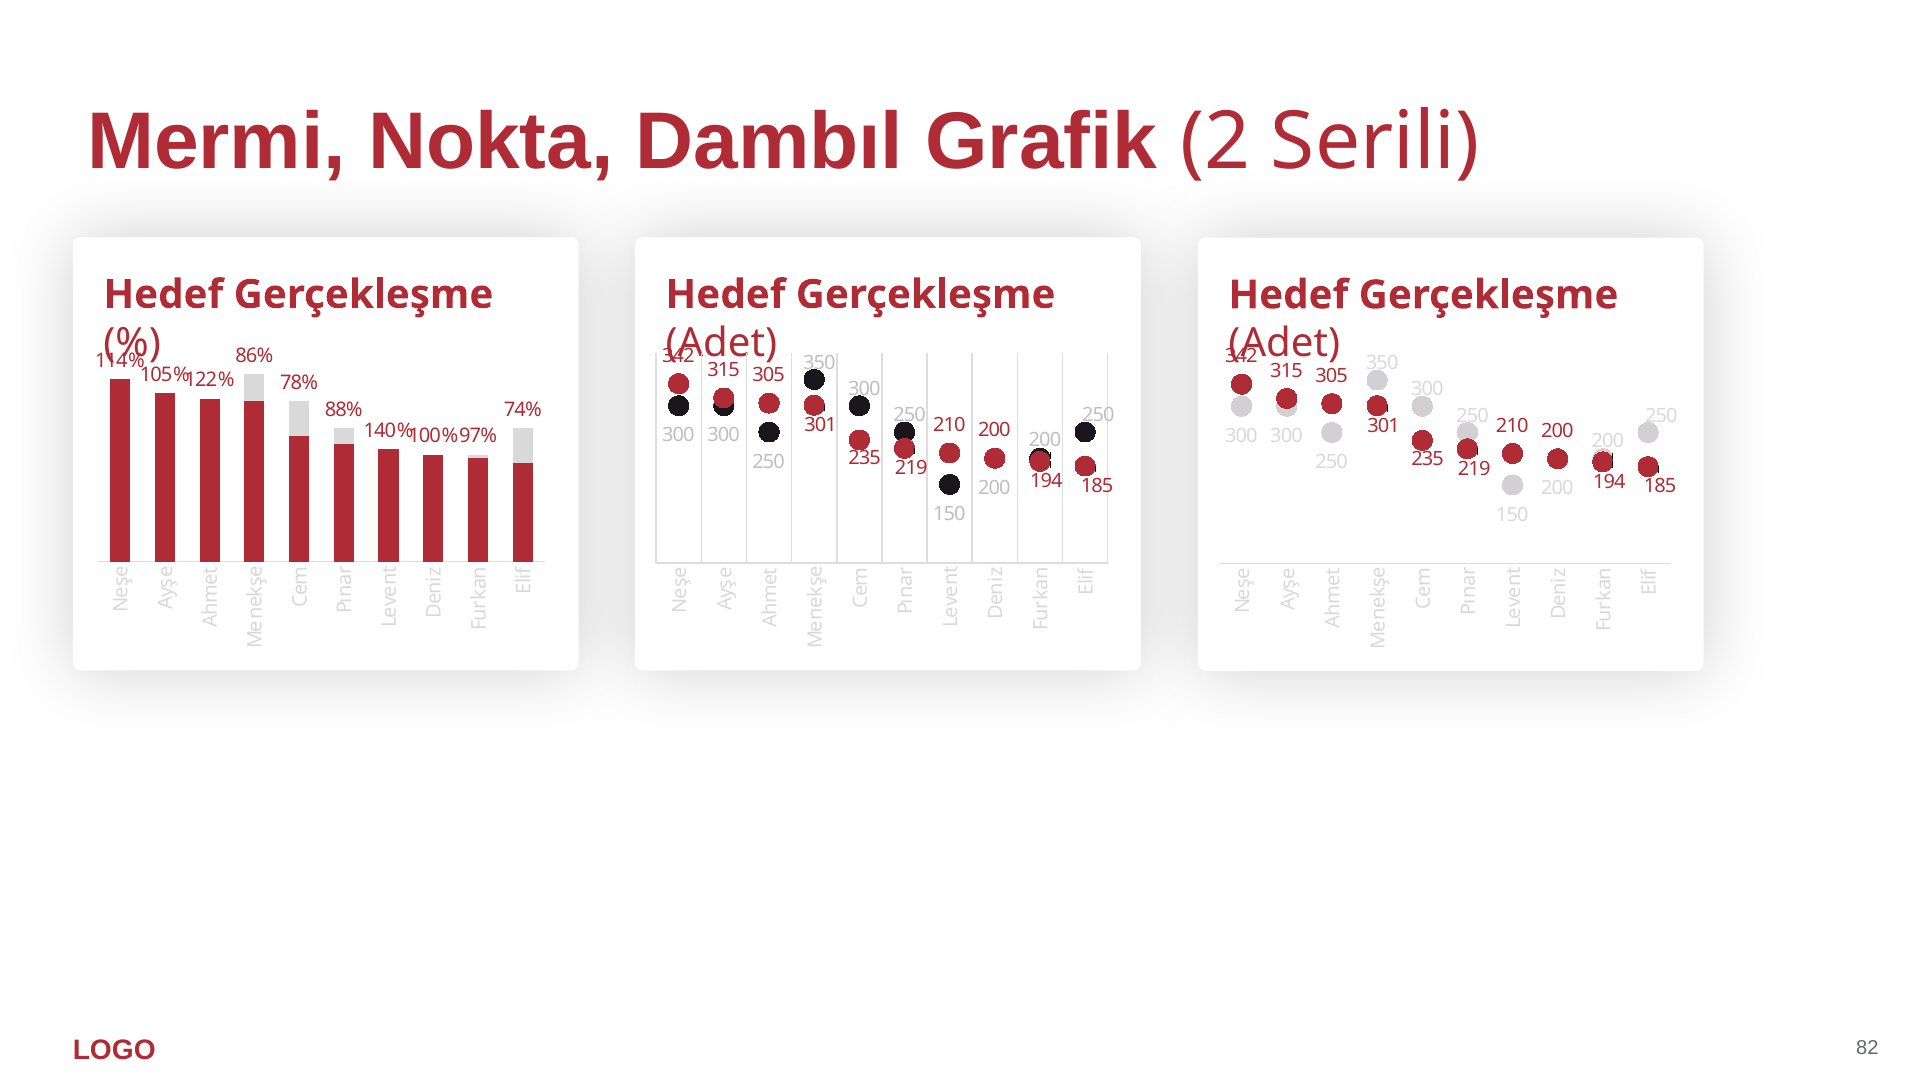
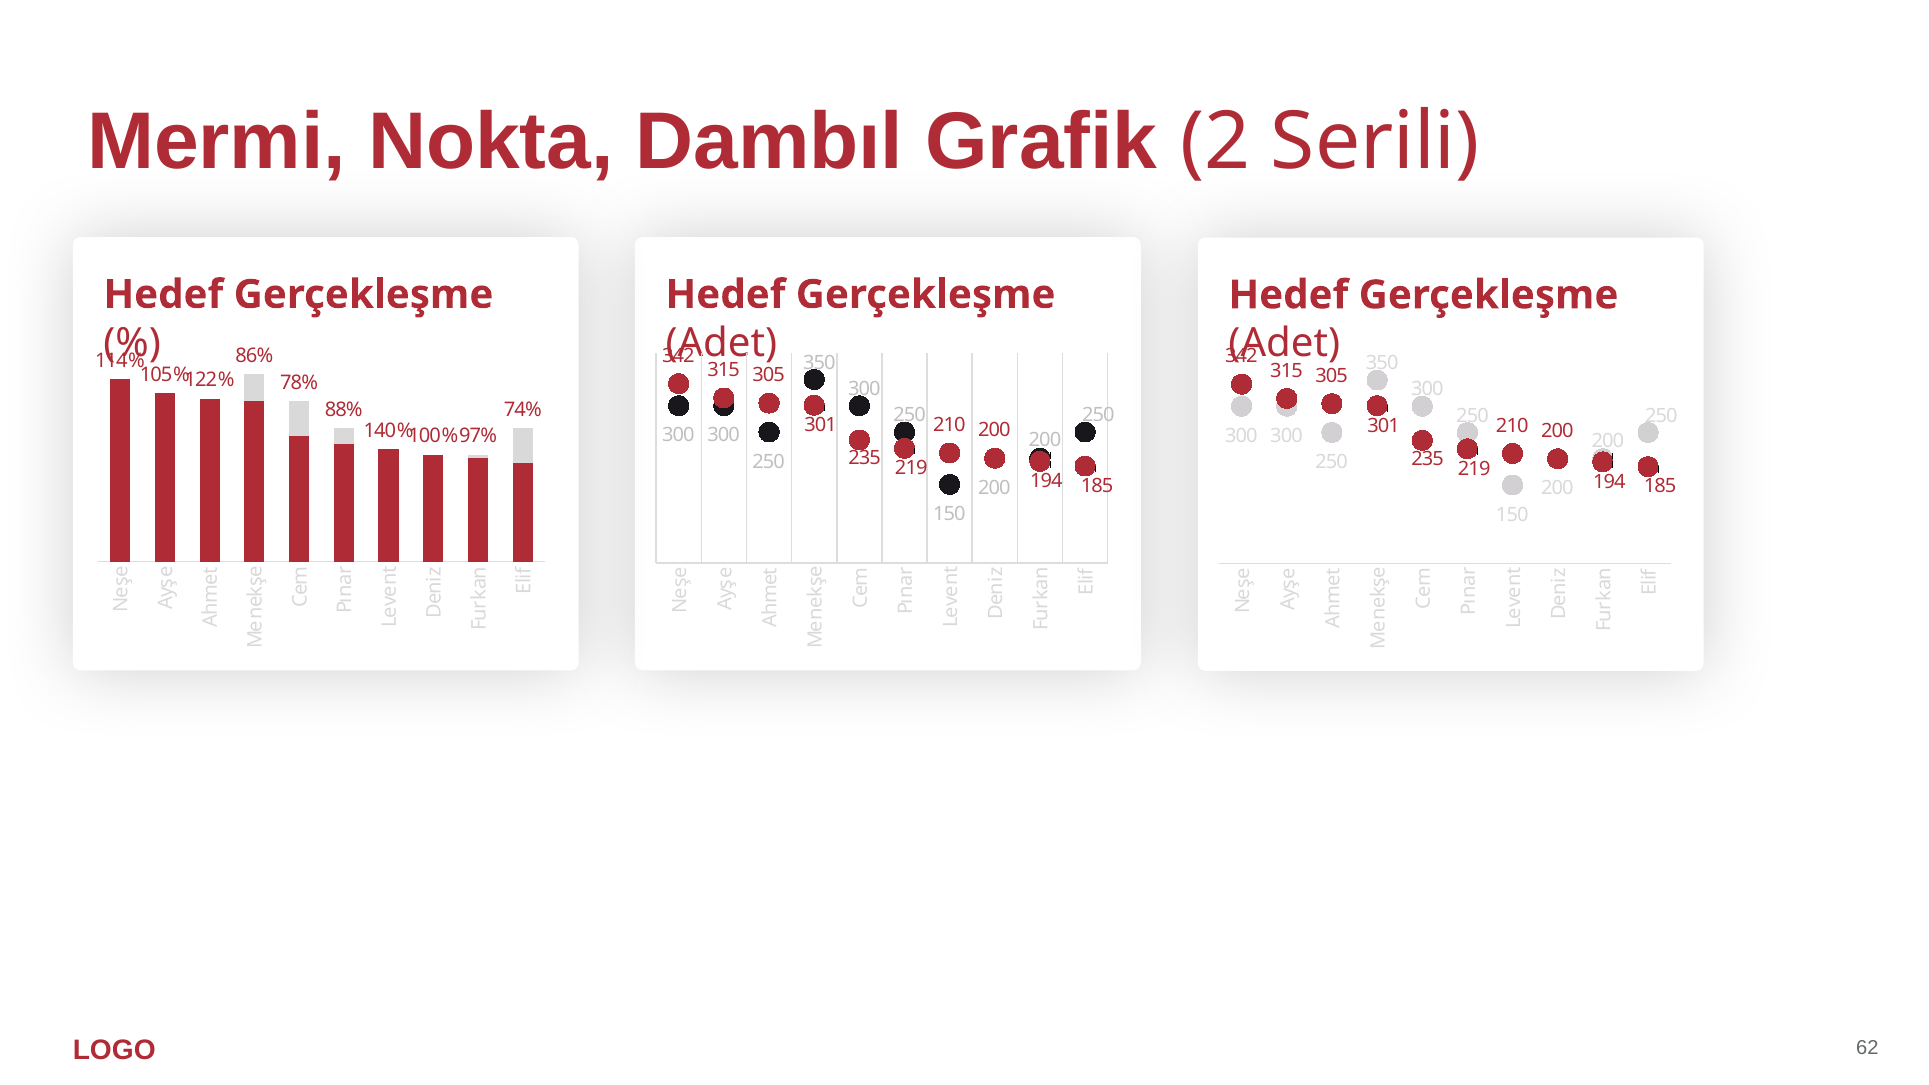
82: 82 -> 62
